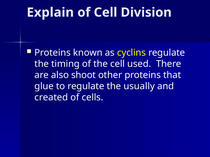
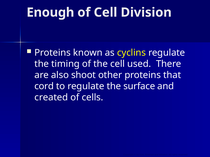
Explain: Explain -> Enough
glue: glue -> cord
usually: usually -> surface
